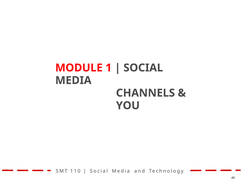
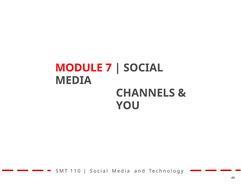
1: 1 -> 7
